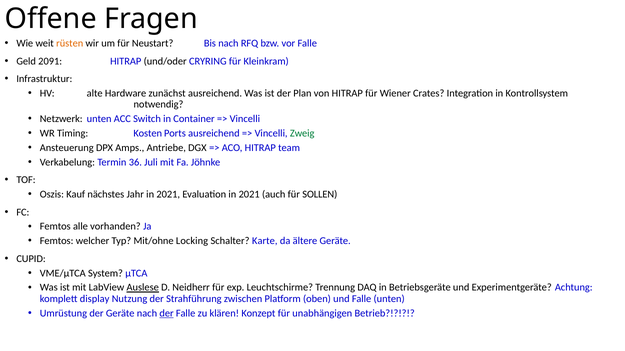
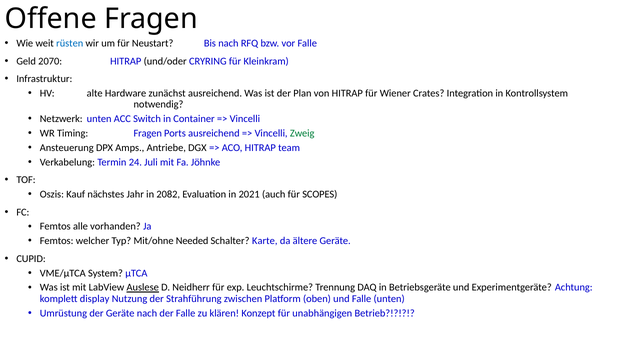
rüsten colour: orange -> blue
2091: 2091 -> 2070
Timing Kosten: Kosten -> Fragen
36: 36 -> 24
Jahr in 2021: 2021 -> 2082
SOLLEN: SOLLEN -> SCOPES
Locking: Locking -> Needed
der at (167, 314) underline: present -> none
